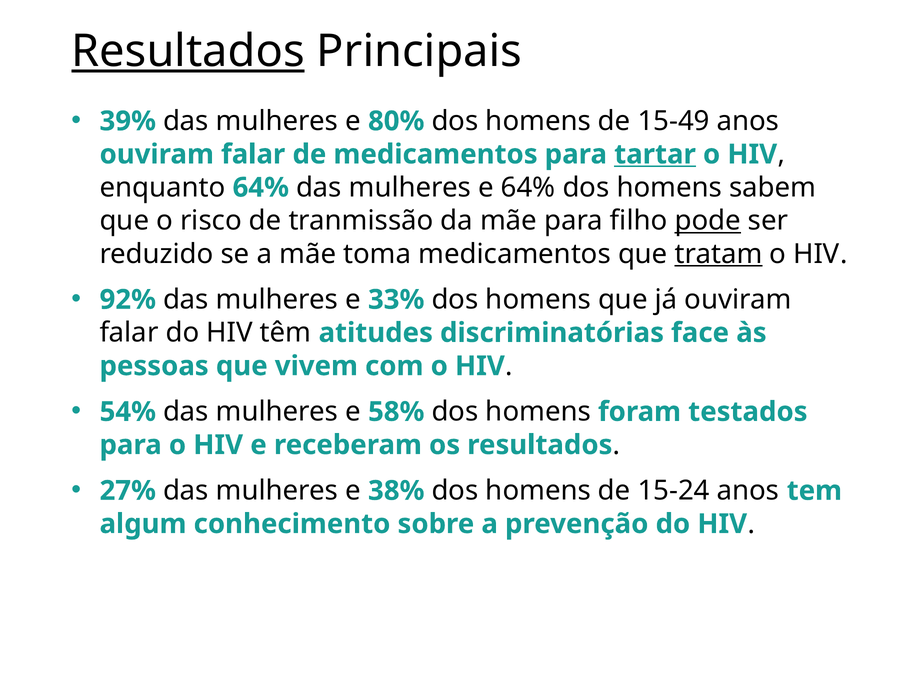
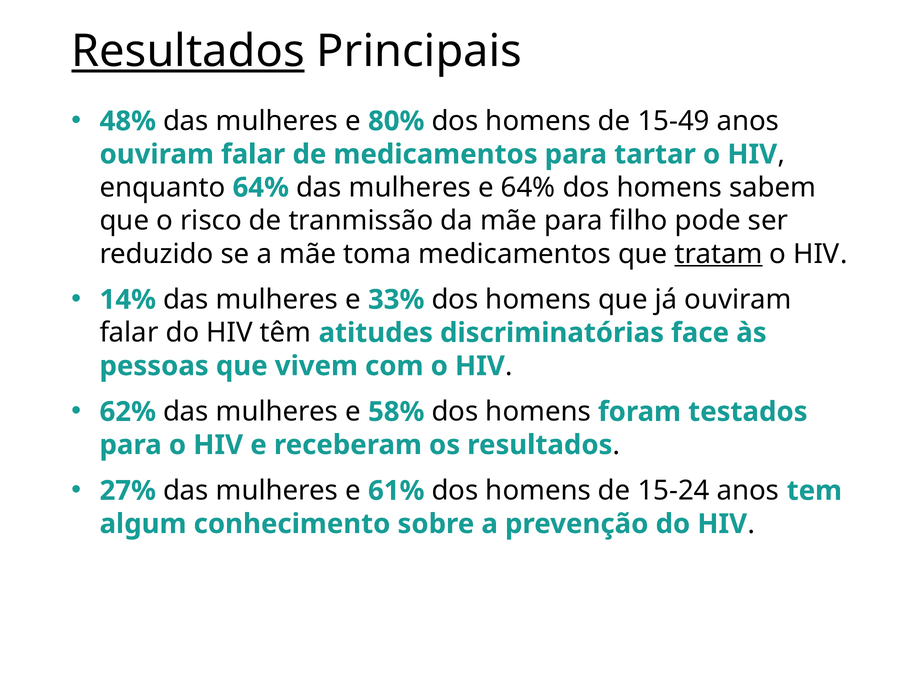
39%: 39% -> 48%
tartar underline: present -> none
pode underline: present -> none
92%: 92% -> 14%
54%: 54% -> 62%
38%: 38% -> 61%
